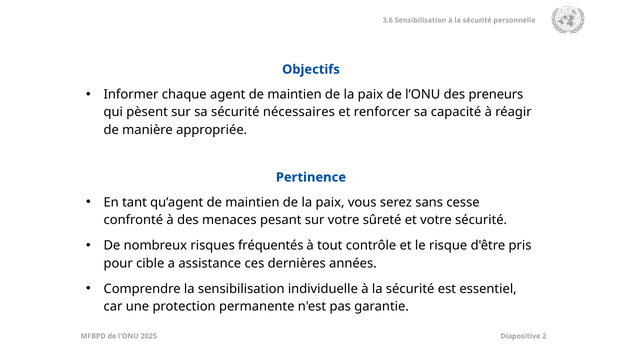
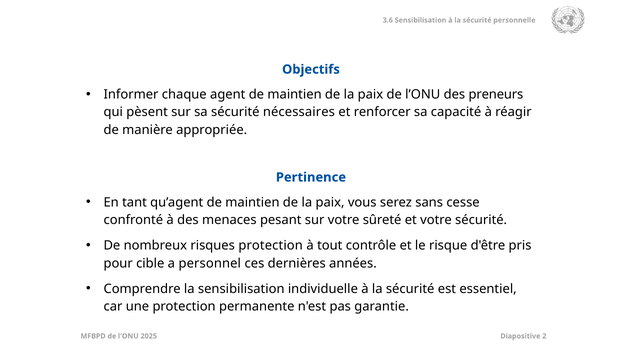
risques fréquentés: fréquentés -> protection
assistance: assistance -> personnel
